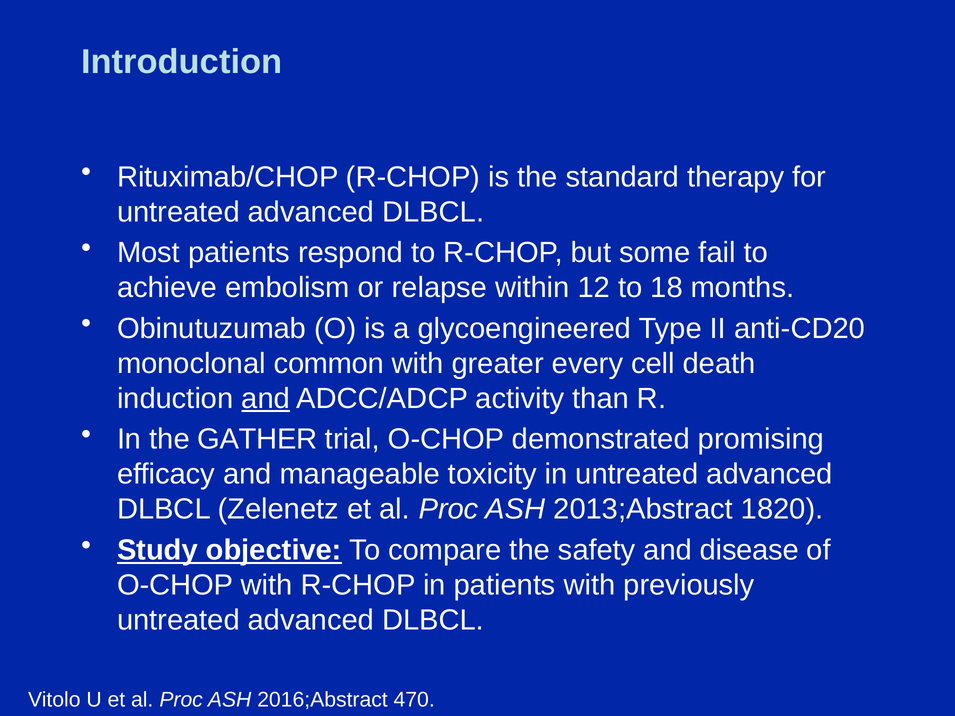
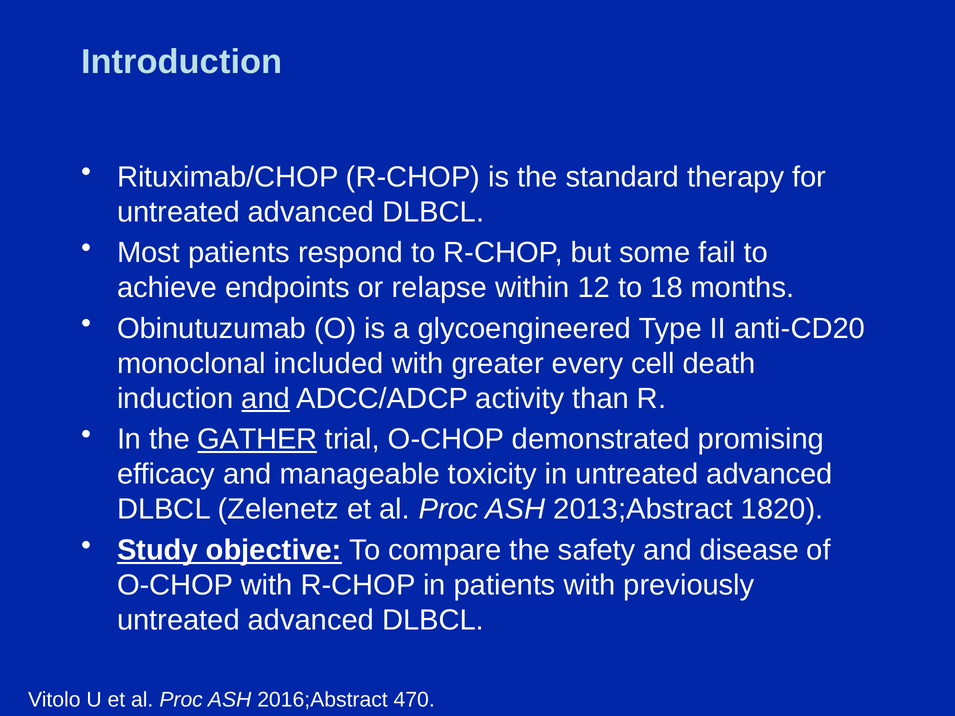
embolism: embolism -> endpoints
common: common -> included
GATHER underline: none -> present
